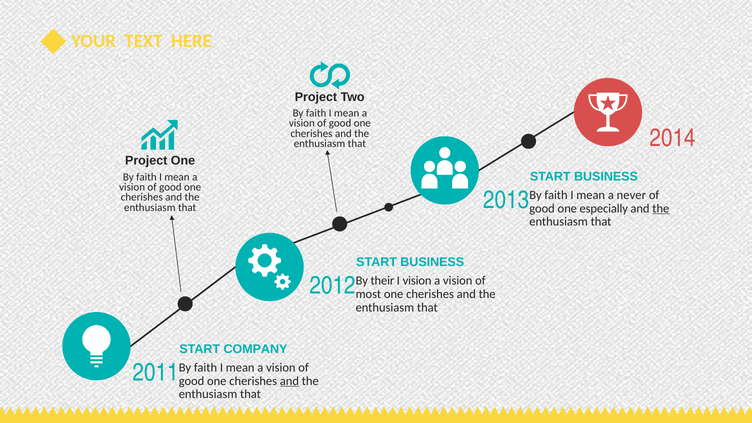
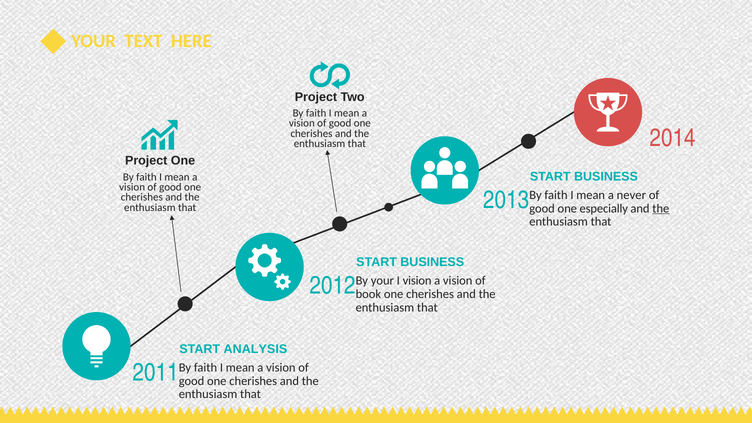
By their: their -> your
most: most -> book
COMPANY: COMPANY -> ANALYSIS
and at (289, 381) underline: present -> none
